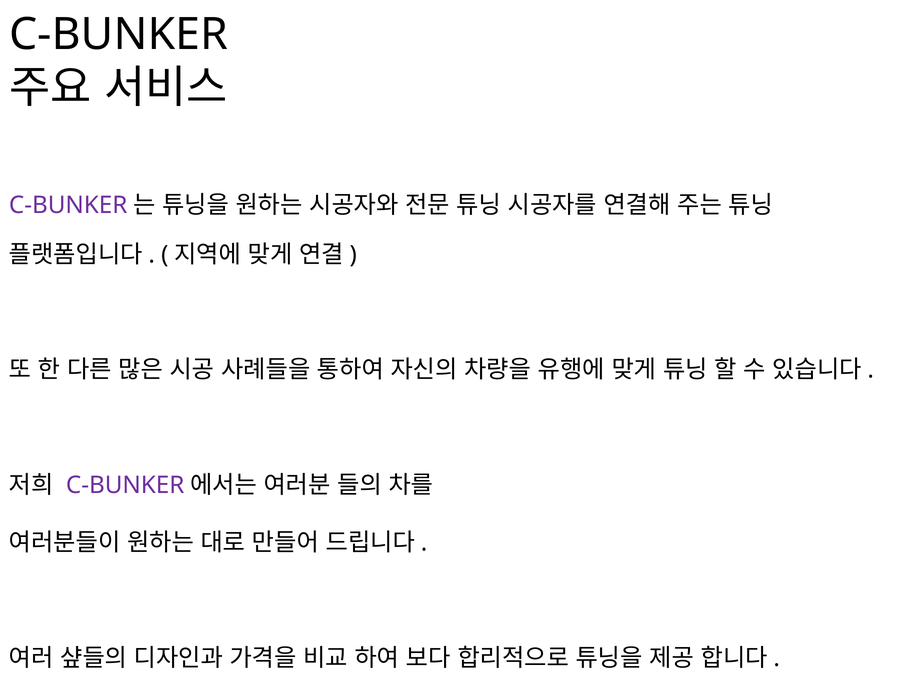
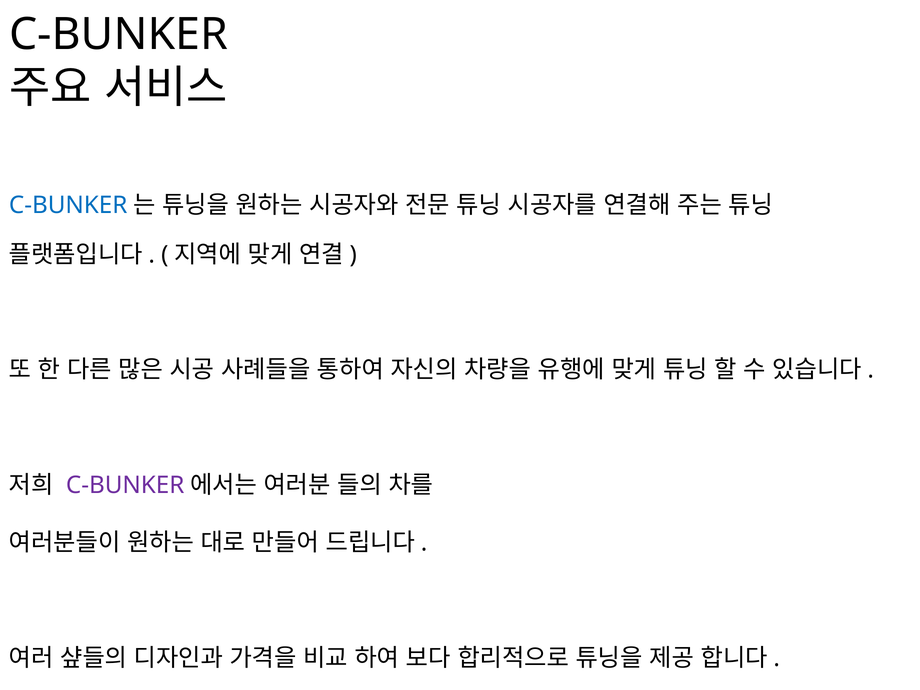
C-BUNKER at (68, 205) colour: purple -> blue
